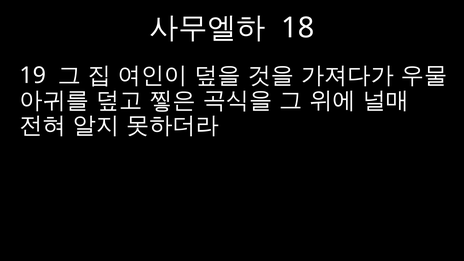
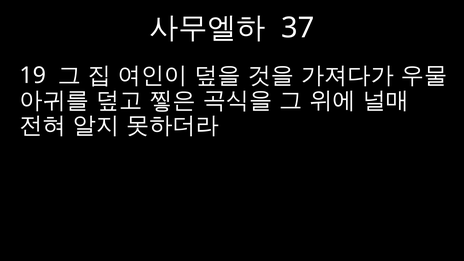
18: 18 -> 37
